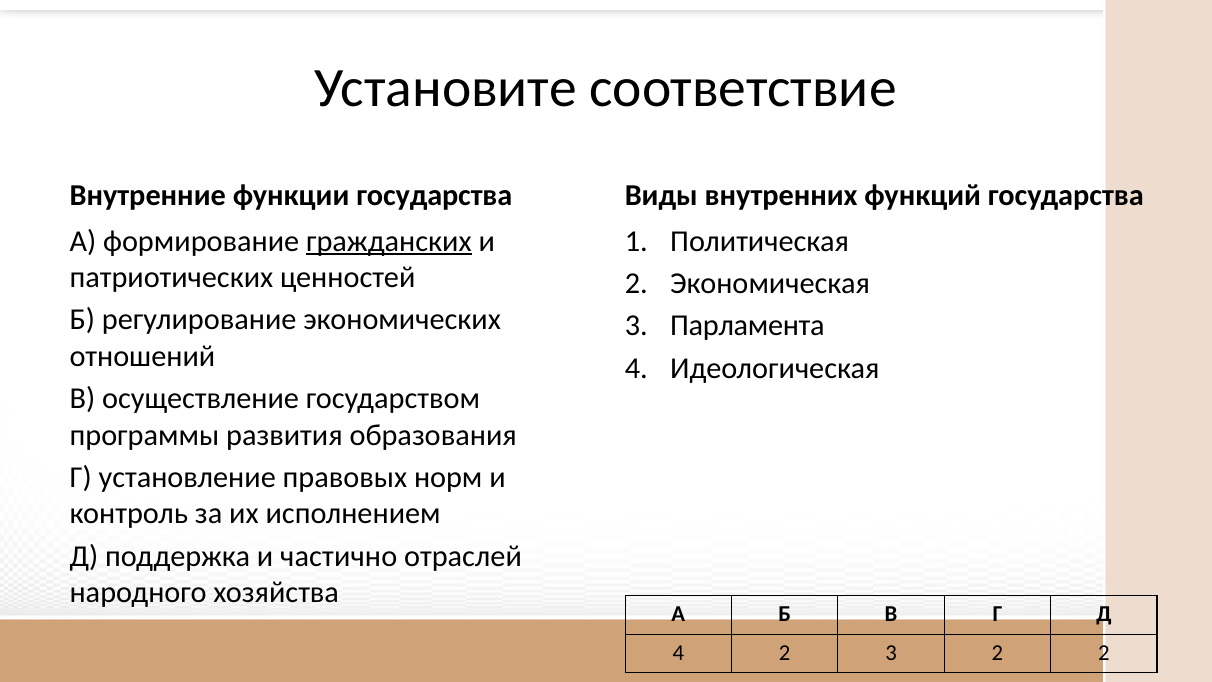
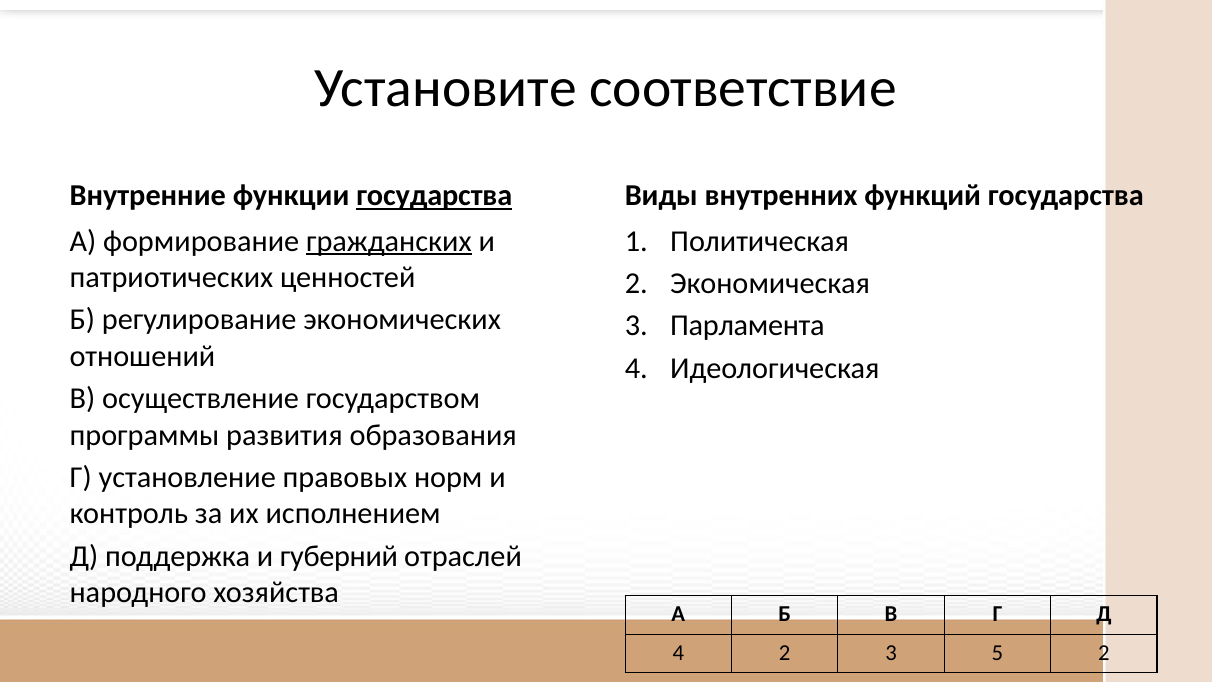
государства at (434, 196) underline: none -> present
частично: частично -> губерний
3 2: 2 -> 5
